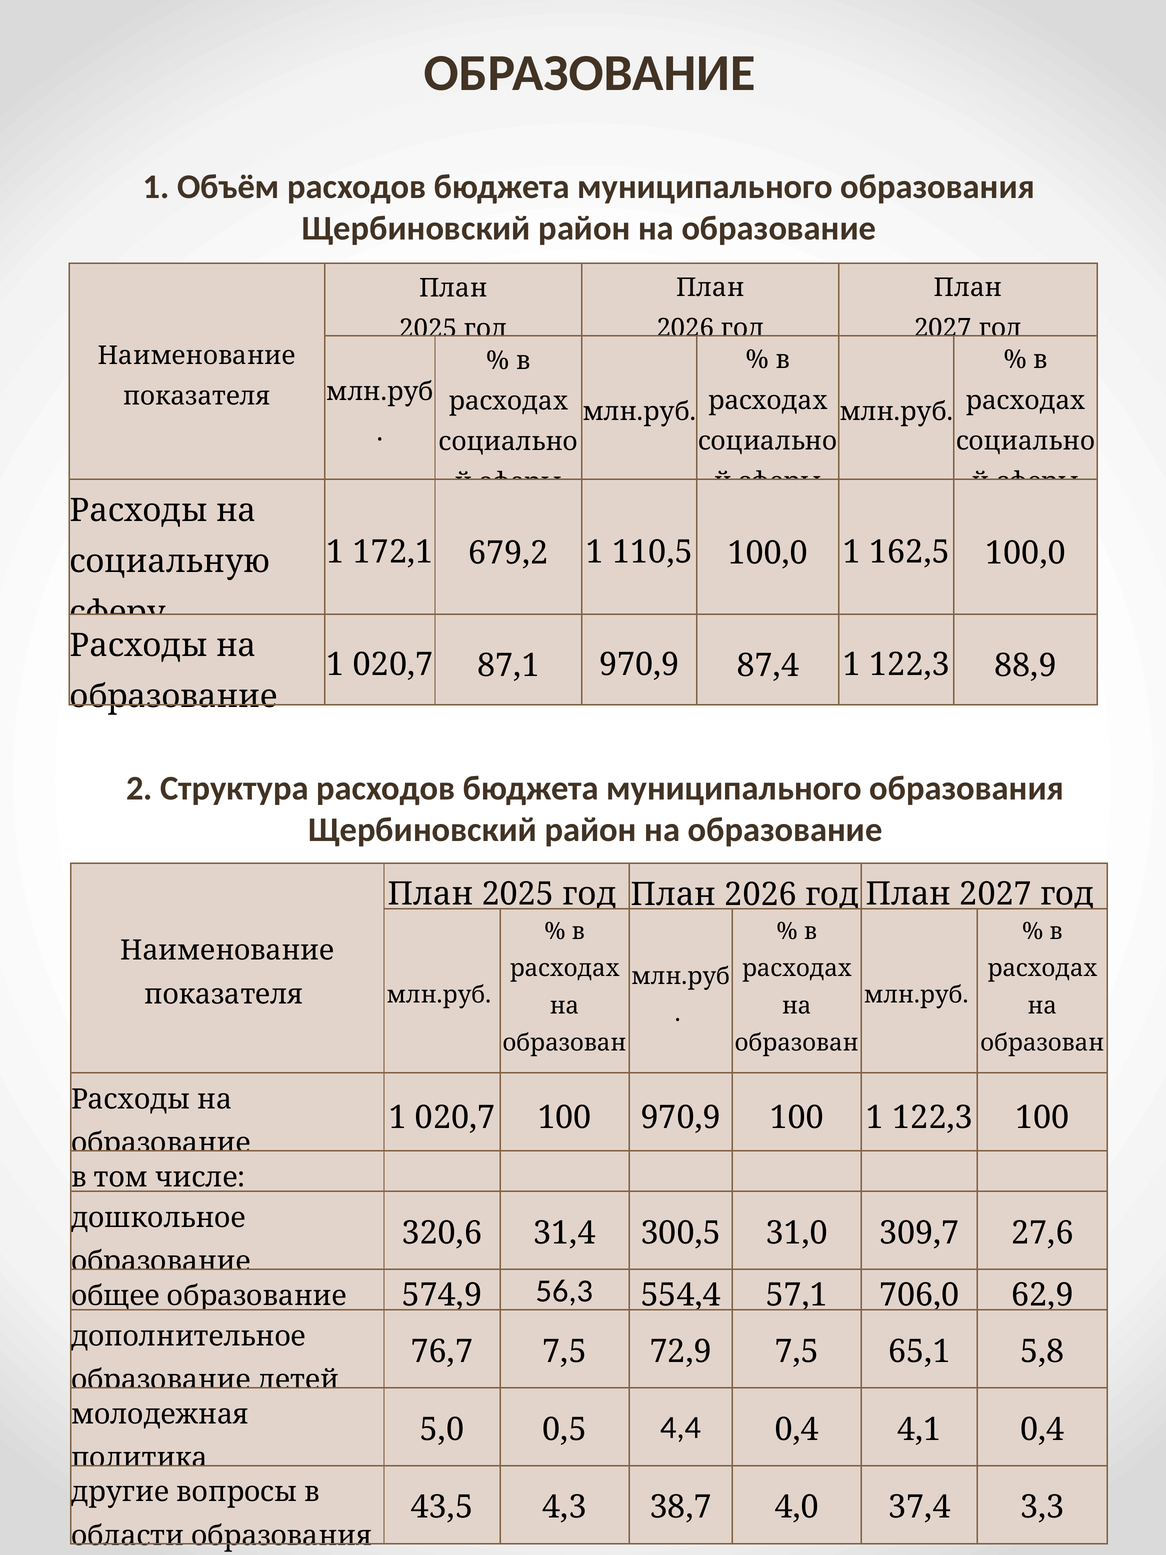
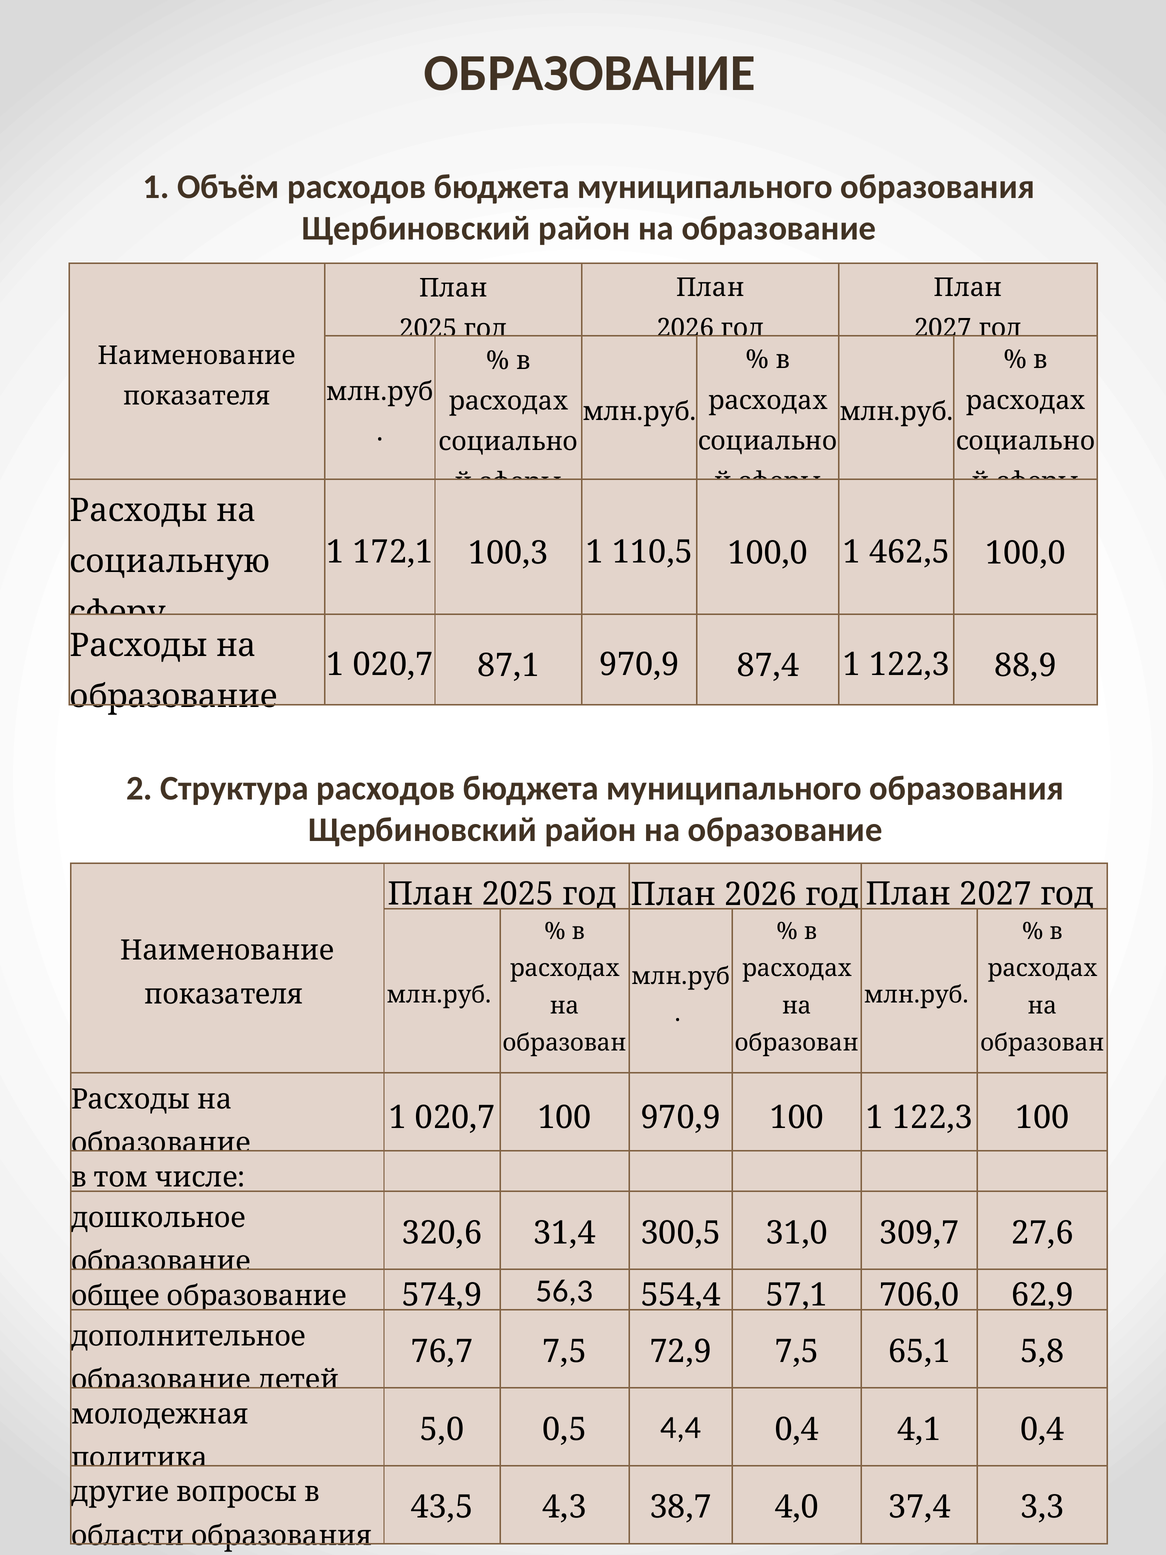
679,2: 679,2 -> 100,3
162,5: 162,5 -> 462,5
